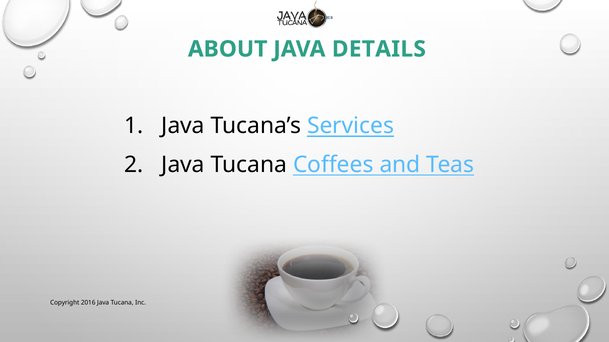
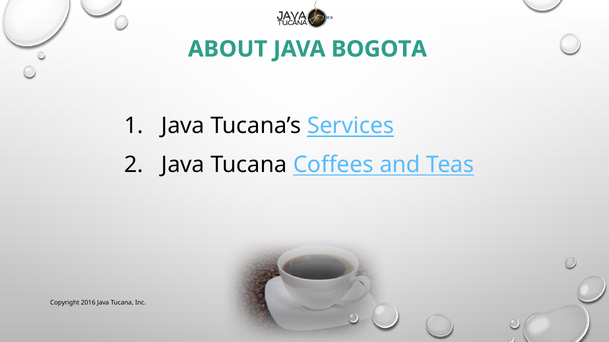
DETAILS: DETAILS -> BOGOTA
